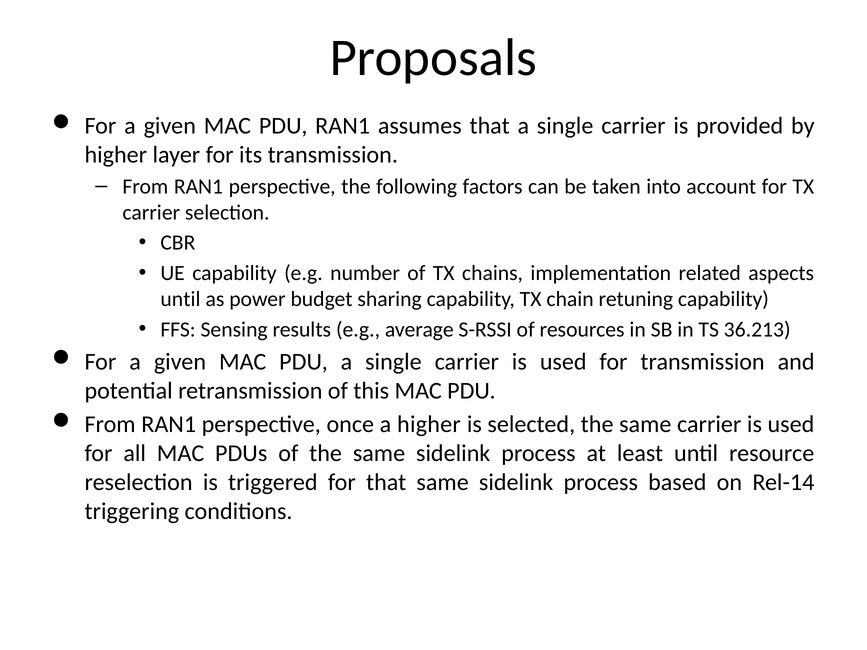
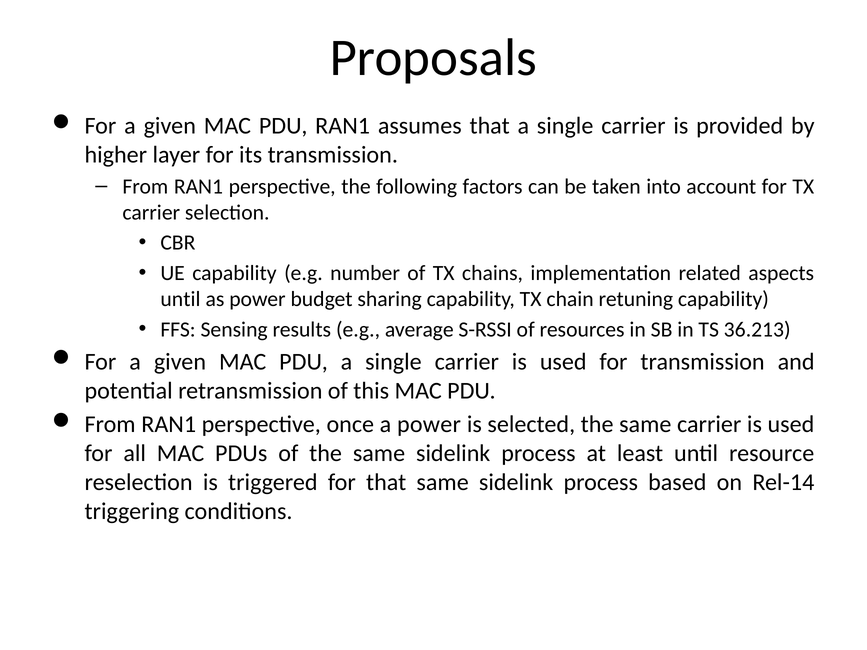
a higher: higher -> power
